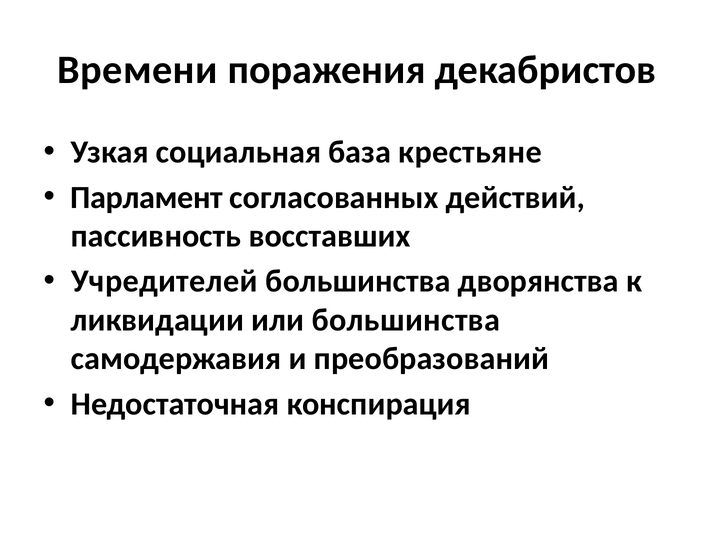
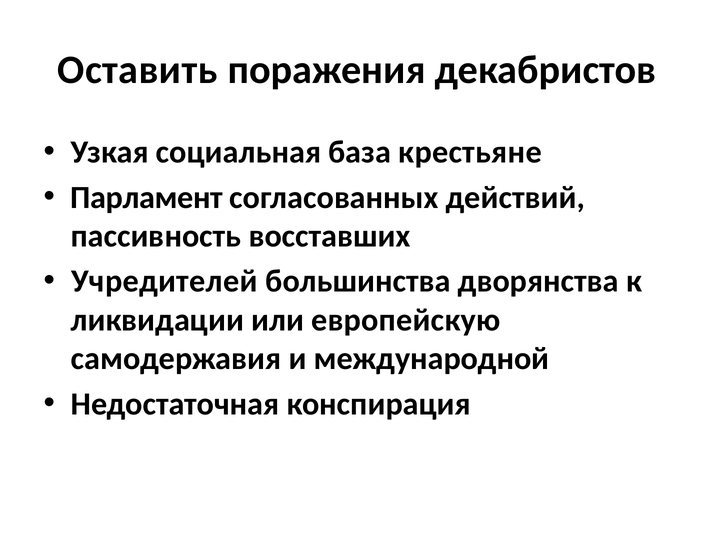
Времени: Времени -> Оставить
или большинства: большинства -> европейскую
преобразований: преобразований -> международной
